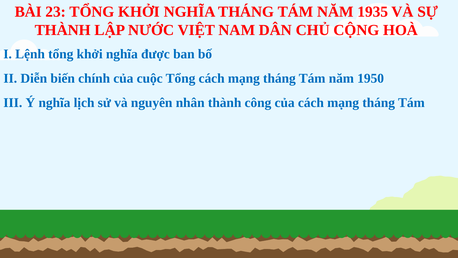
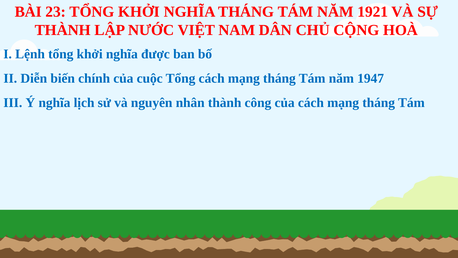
1935: 1935 -> 1921
1950: 1950 -> 1947
